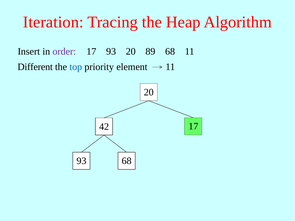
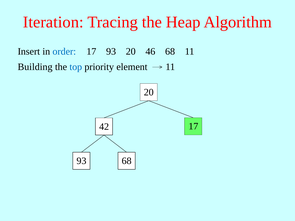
order colour: purple -> blue
89: 89 -> 46
Different: Different -> Building
